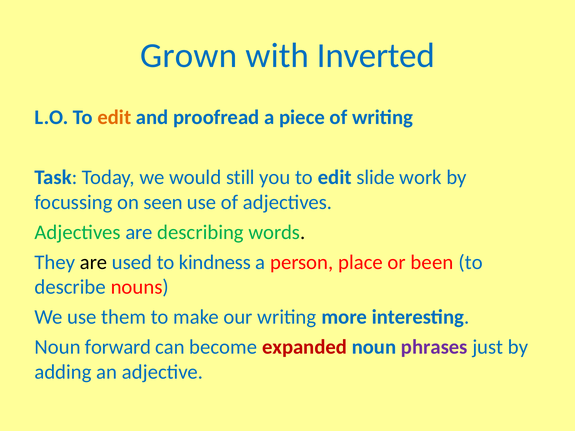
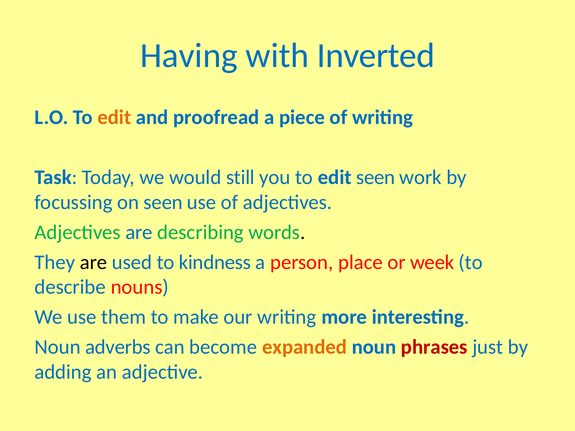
Grown: Grown -> Having
edit slide: slide -> seen
been: been -> week
forward: forward -> adverbs
expanded colour: red -> orange
phrases colour: purple -> red
